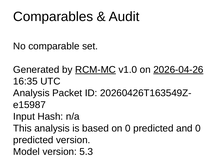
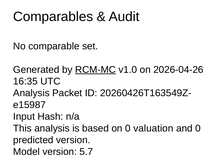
2026-04-26 underline: present -> none
on 0 predicted: predicted -> valuation
5.3: 5.3 -> 5.7
